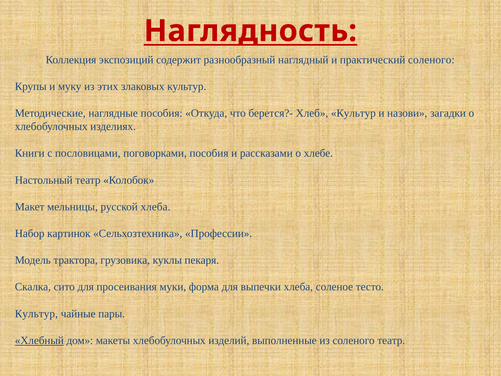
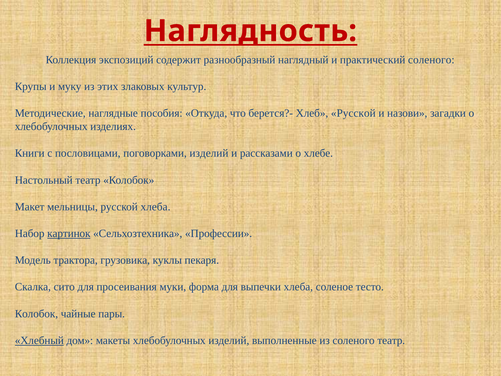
Хлеб Культур: Культур -> Русской
поговорками пособия: пособия -> изделий
картинок underline: none -> present
Культур at (36, 313): Культур -> Колобок
